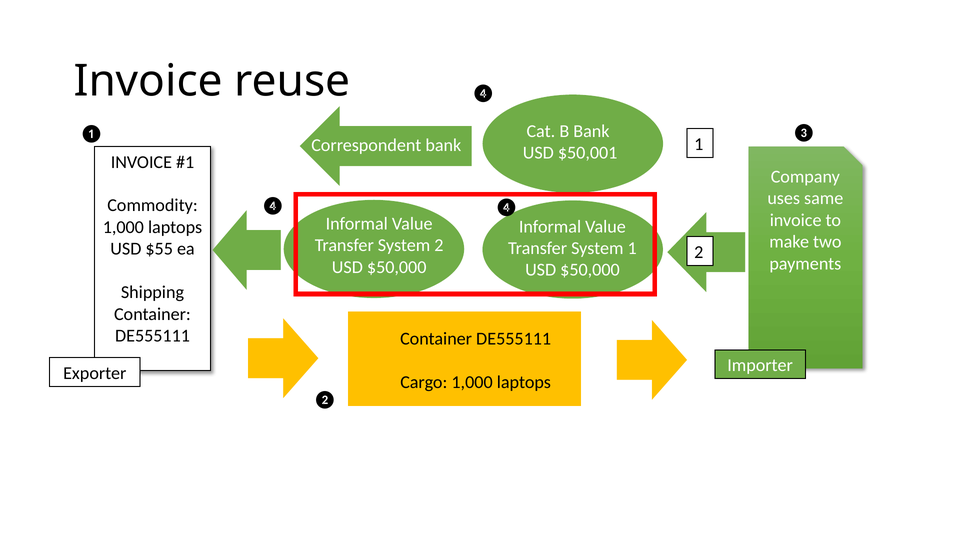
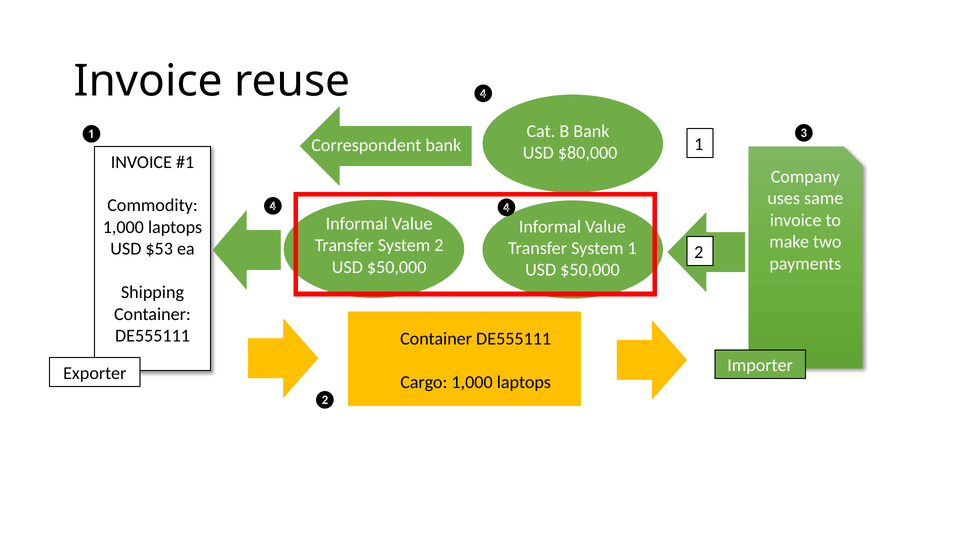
$50,001: $50,001 -> $80,000
$55: $55 -> $53
